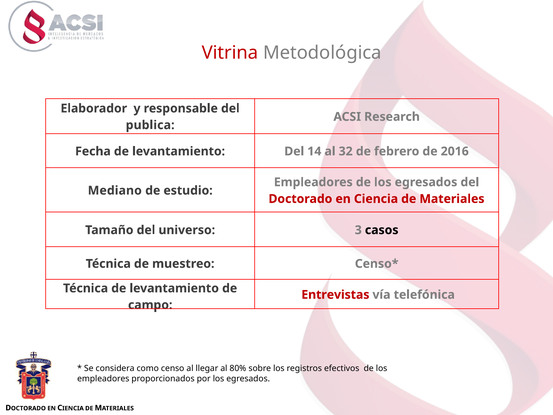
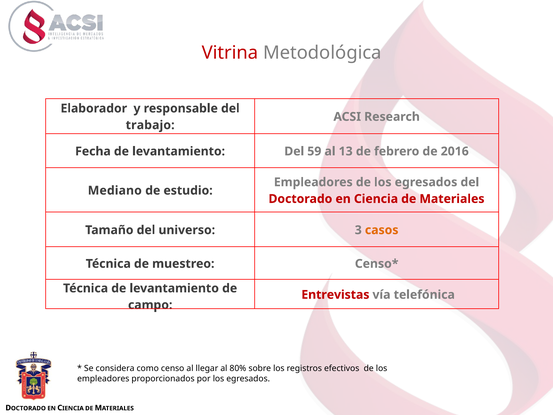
publica: publica -> trabajo
14: 14 -> 59
32: 32 -> 13
casos colour: black -> orange
